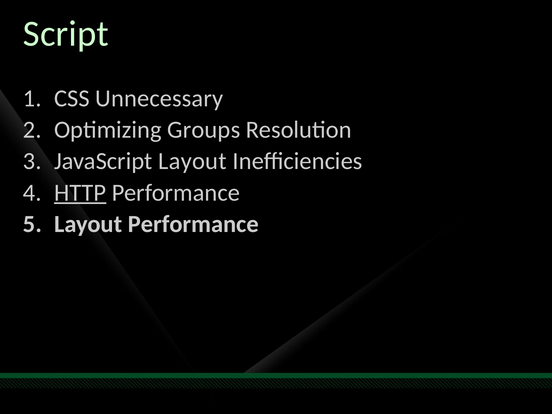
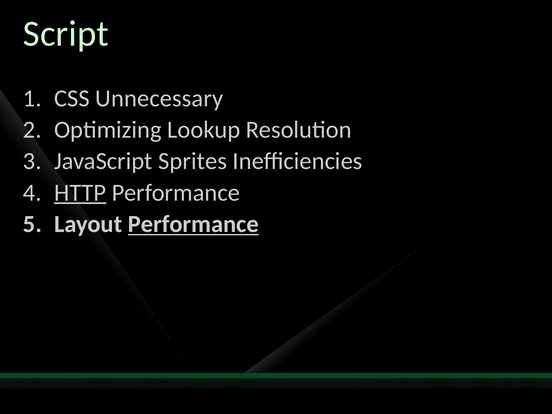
Groups: Groups -> Lookup
JavaScript Layout: Layout -> Sprites
Performance at (193, 224) underline: none -> present
